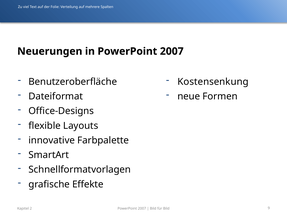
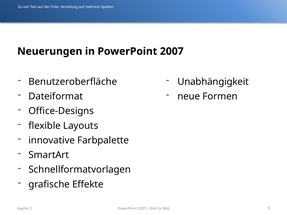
Kostensenkung: Kostensenkung -> Unabhängigkeit
